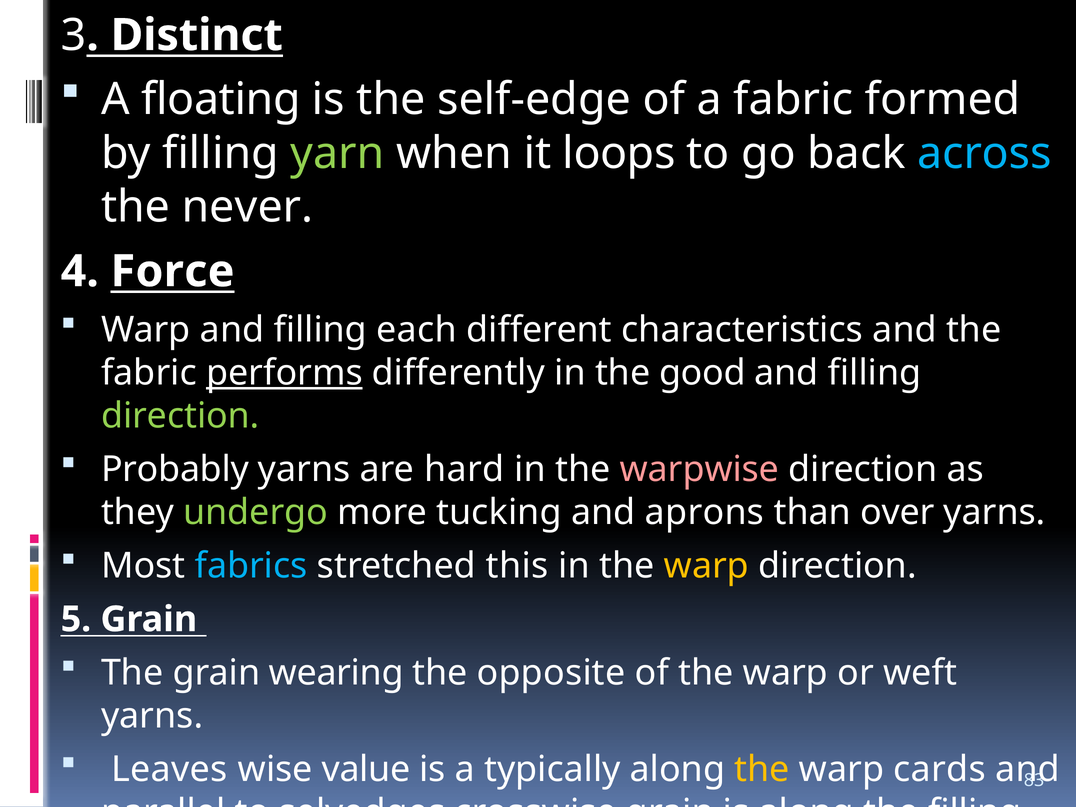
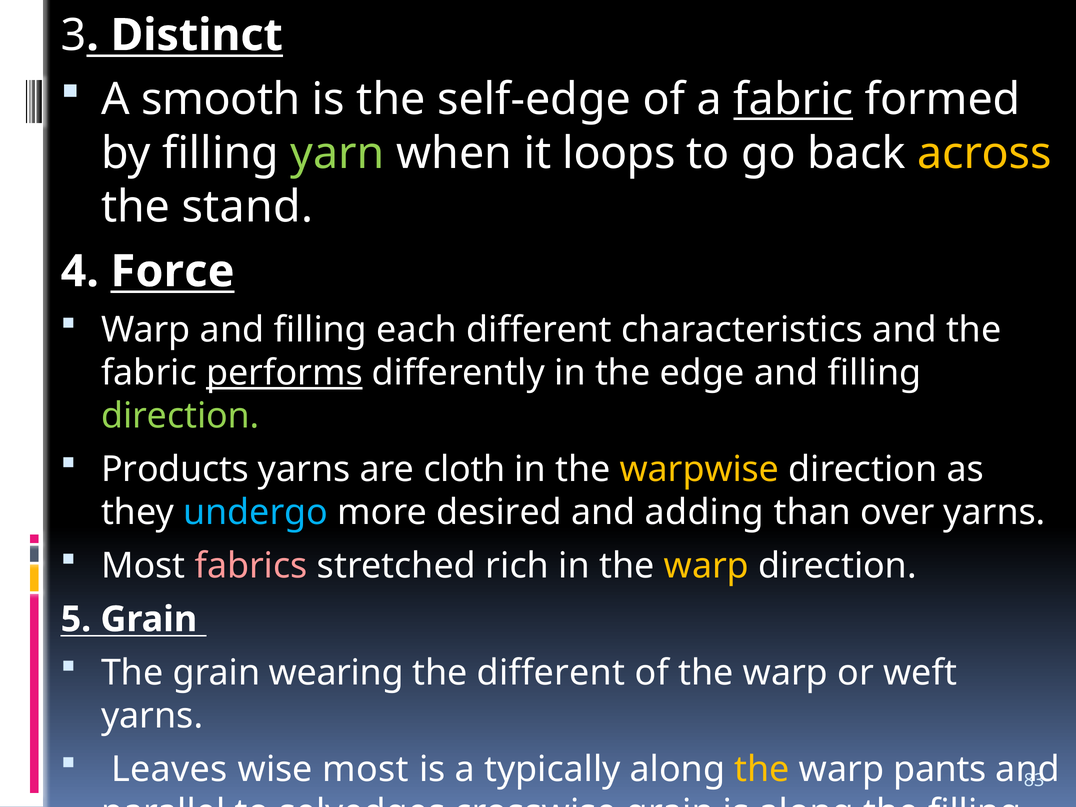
floating: floating -> smooth
fabric at (793, 100) underline: none -> present
across colour: light blue -> yellow
never: never -> stand
good: good -> edge
Probably: Probably -> Products
hard: hard -> cloth
warpwise colour: pink -> yellow
undergo colour: light green -> light blue
tucking: tucking -> desired
aprons: aprons -> adding
fabrics colour: light blue -> pink
this: this -> rich
the opposite: opposite -> different
wise value: value -> most
cards: cards -> pants
